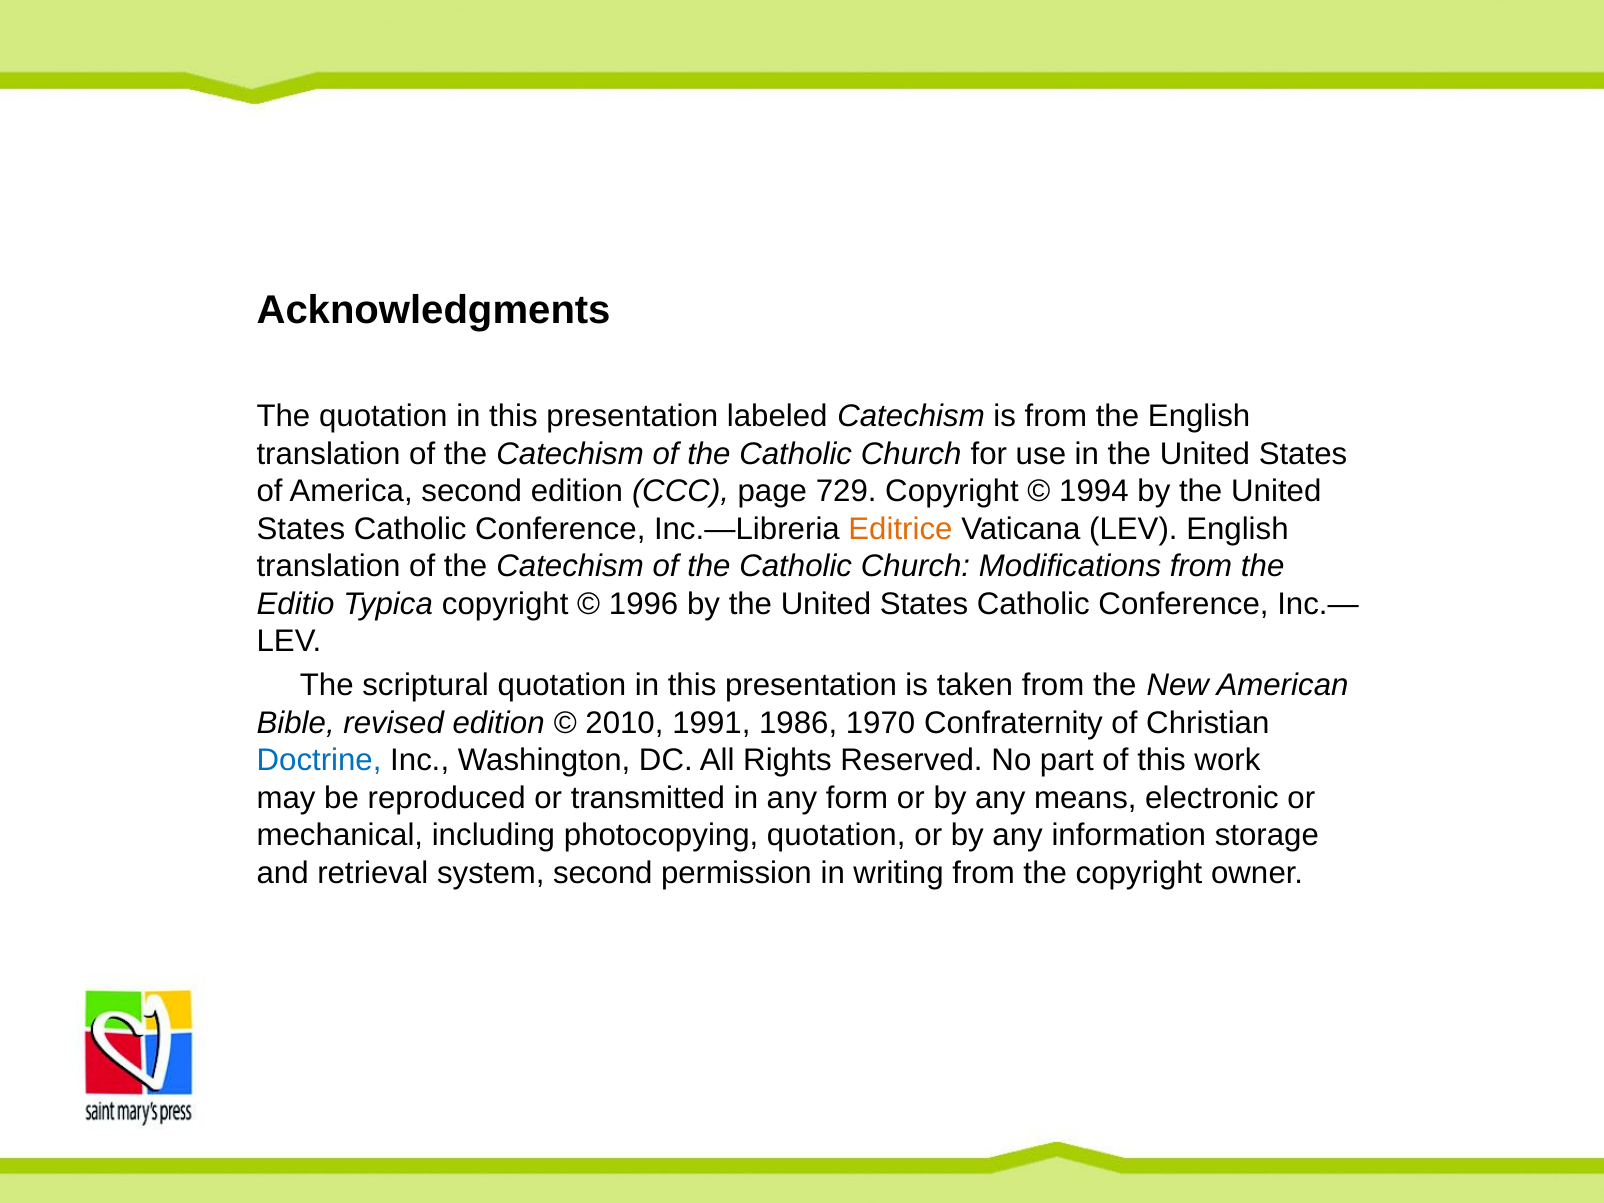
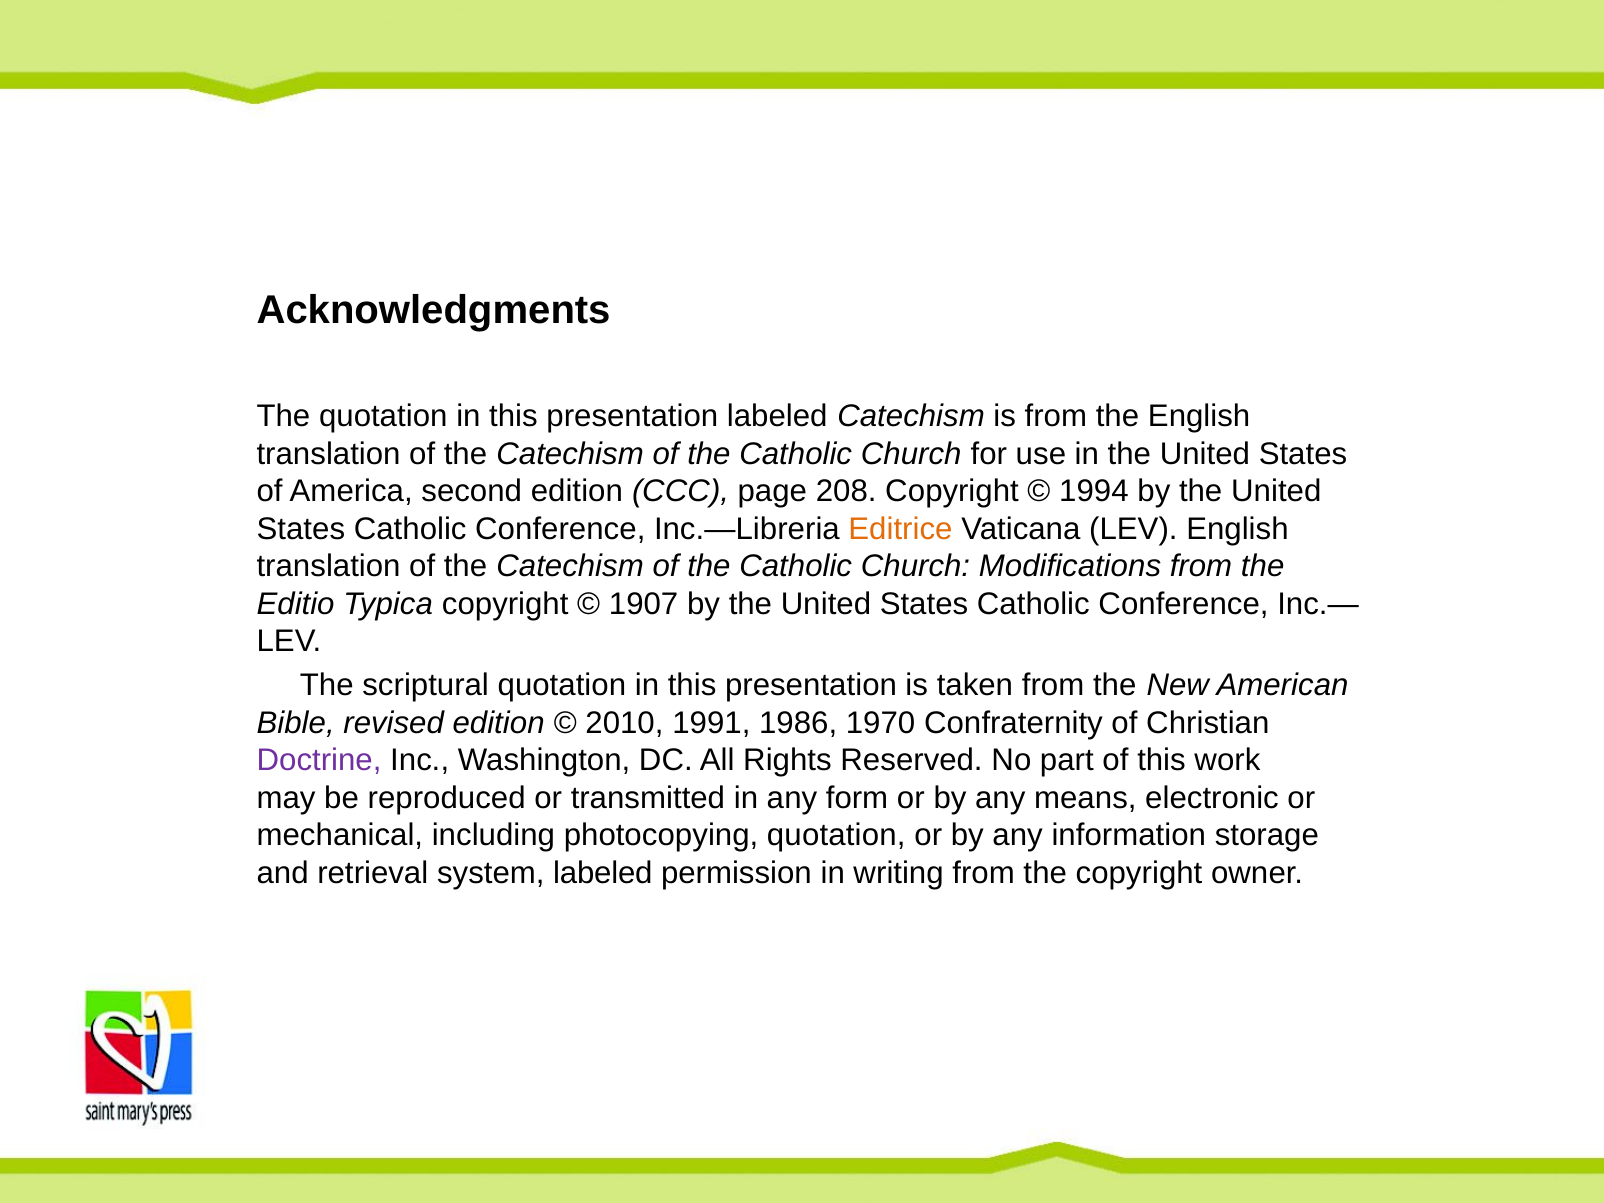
729: 729 -> 208
1996: 1996 -> 1907
Doctrine colour: blue -> purple
system second: second -> labeled
